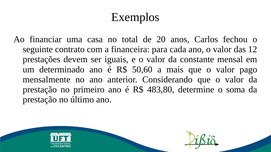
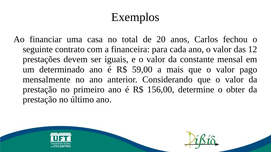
50,60: 50,60 -> 59,00
483,80: 483,80 -> 156,00
soma: soma -> obter
